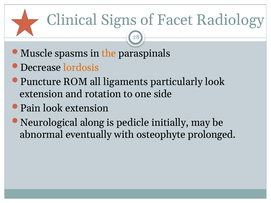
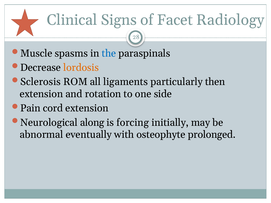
the colour: orange -> blue
Puncture: Puncture -> Sclerosis
particularly look: look -> then
Pain look: look -> cord
pedicle: pedicle -> forcing
